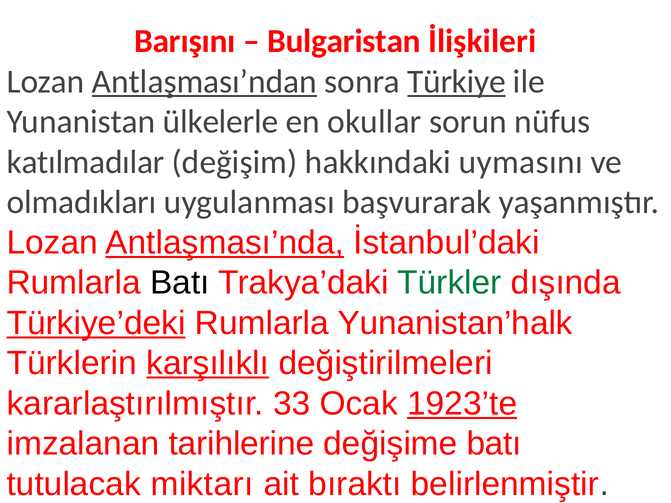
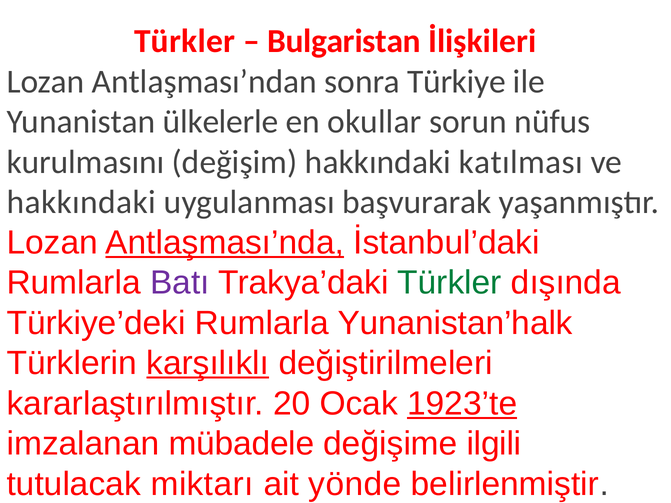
Barışını at (185, 41): Barışını -> Türkler
Antlaşması’ndan underline: present -> none
Türkiye underline: present -> none
katılmadılar: katılmadılar -> kurulmasını
uymasını: uymasını -> katılması
olmadıkları at (82, 202): olmadıkları -> hakkındaki
Batı at (180, 283) colour: black -> purple
Türkiye’deki underline: present -> none
33: 33 -> 20
tarihlerine: tarihlerine -> mübadele
değişime batı: batı -> ilgili
bıraktı: bıraktı -> yönde
